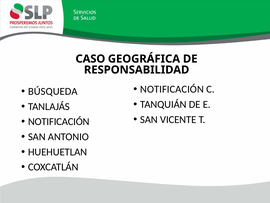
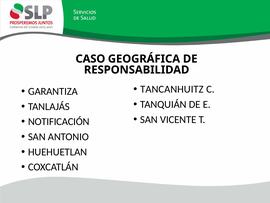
NOTIFICACIÓN at (172, 89): NOTIFICACIÓN -> TANCANHUITZ
BÚSQUEDA: BÚSQUEDA -> GARANTIZA
